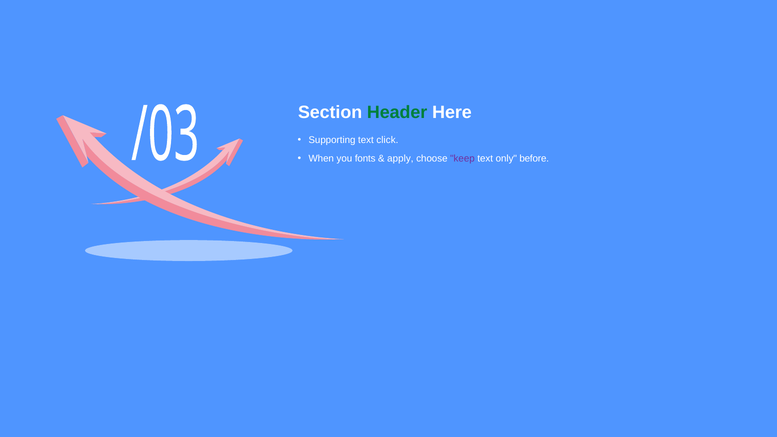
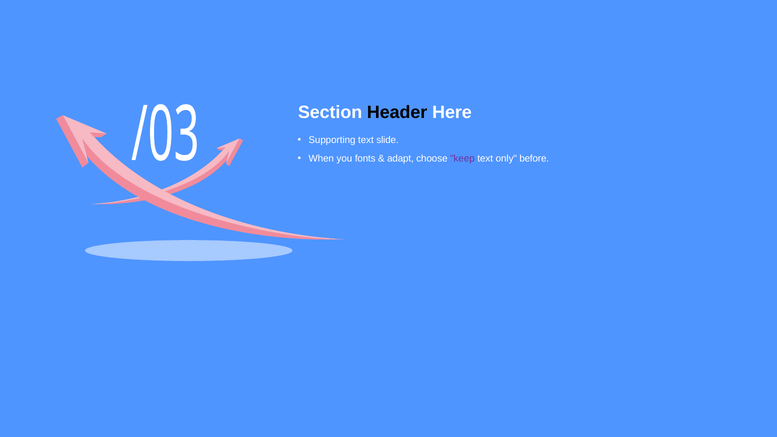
Header colour: green -> black
click: click -> slide
apply: apply -> adapt
